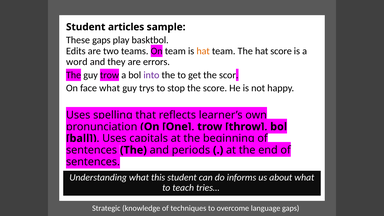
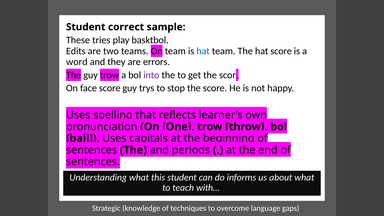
articles: articles -> correct
These gaps: gaps -> tries
hat at (203, 51) colour: orange -> blue
face what: what -> score
tries…: tries… -> with…
